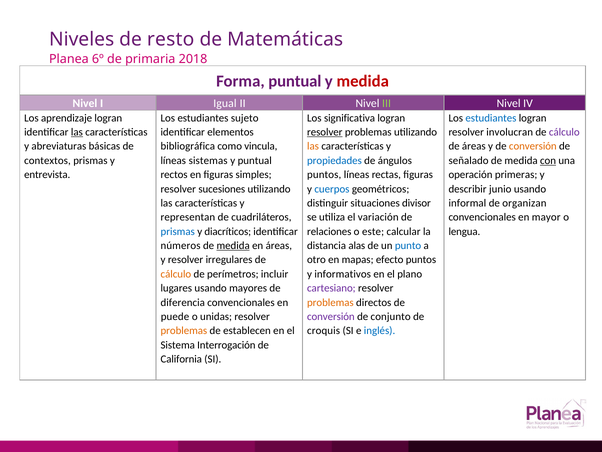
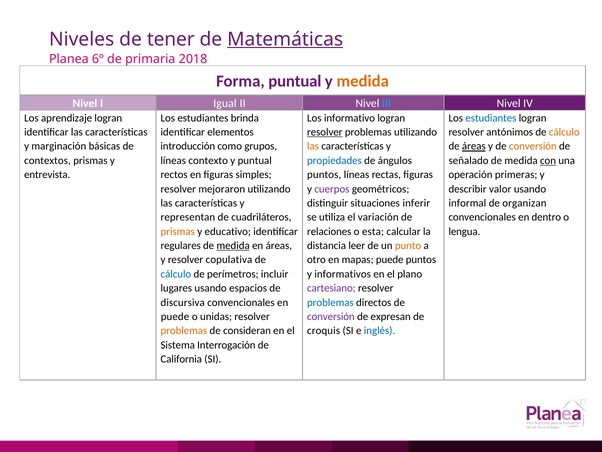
resto: resto -> tener
Matemáticas underline: none -> present
medida at (363, 81) colour: red -> orange
III colour: light green -> light blue
sujeto: sujeto -> brinda
significativa: significativa -> informativo
las at (77, 132) underline: present -> none
involucran: involucran -> antónimos
cálculo at (564, 132) colour: purple -> orange
abreviaturas: abreviaturas -> marginación
bibliográfica: bibliográfica -> introducción
vincula: vincula -> grupos
áreas at (474, 146) underline: none -> present
sistemas: sistemas -> contexto
sucesiones: sucesiones -> mejoraron
cuerpos colour: blue -> purple
junio: junio -> valor
divisor: divisor -> inferir
mayor: mayor -> dentro
prismas at (178, 231) colour: blue -> orange
diacríticos: diacríticos -> educativo
este: este -> esta
números: números -> regulares
alas: alas -> leer
punto colour: blue -> orange
irregulares: irregulares -> copulativa
mapas efecto: efecto -> puede
cálculo at (176, 274) colour: orange -> blue
mayores: mayores -> espacios
diferencia: diferencia -> discursiva
problemas at (330, 302) colour: orange -> blue
conjunto: conjunto -> expresan
establecen: establecen -> consideran
